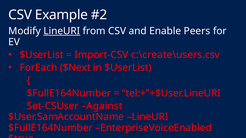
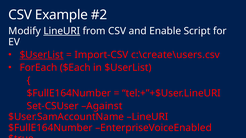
Peers: Peers -> Script
$UserList at (42, 55) underline: none -> present
$Next: $Next -> $Each
